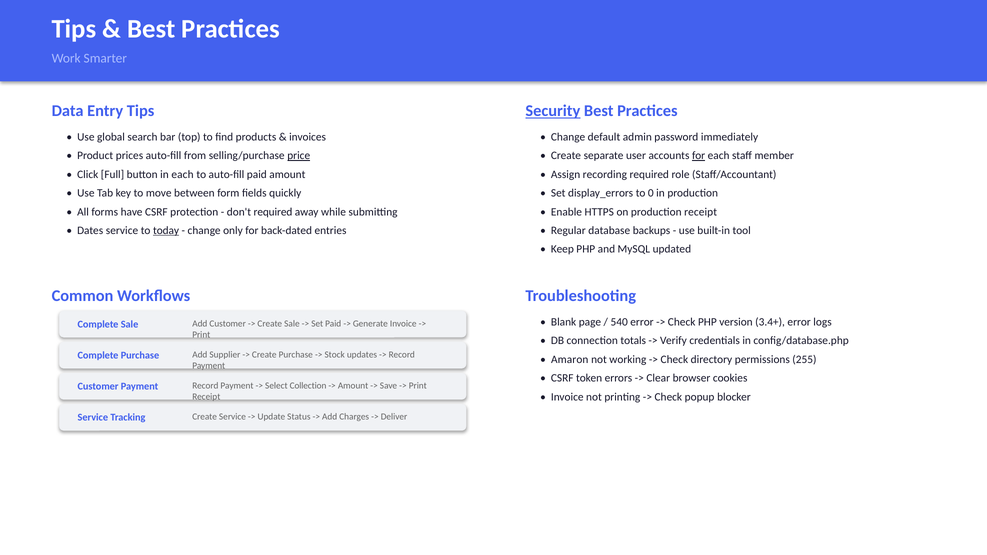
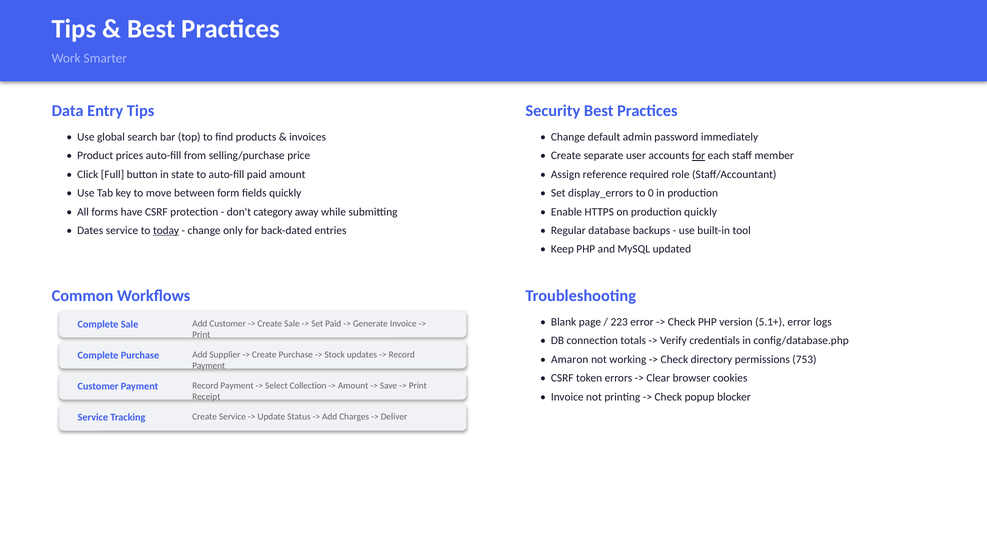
Security underline: present -> none
price underline: present -> none
in each: each -> state
recording: recording -> reference
don't required: required -> category
production receipt: receipt -> quickly
540: 540 -> 223
3.4+: 3.4+ -> 5.1+
255: 255 -> 753
